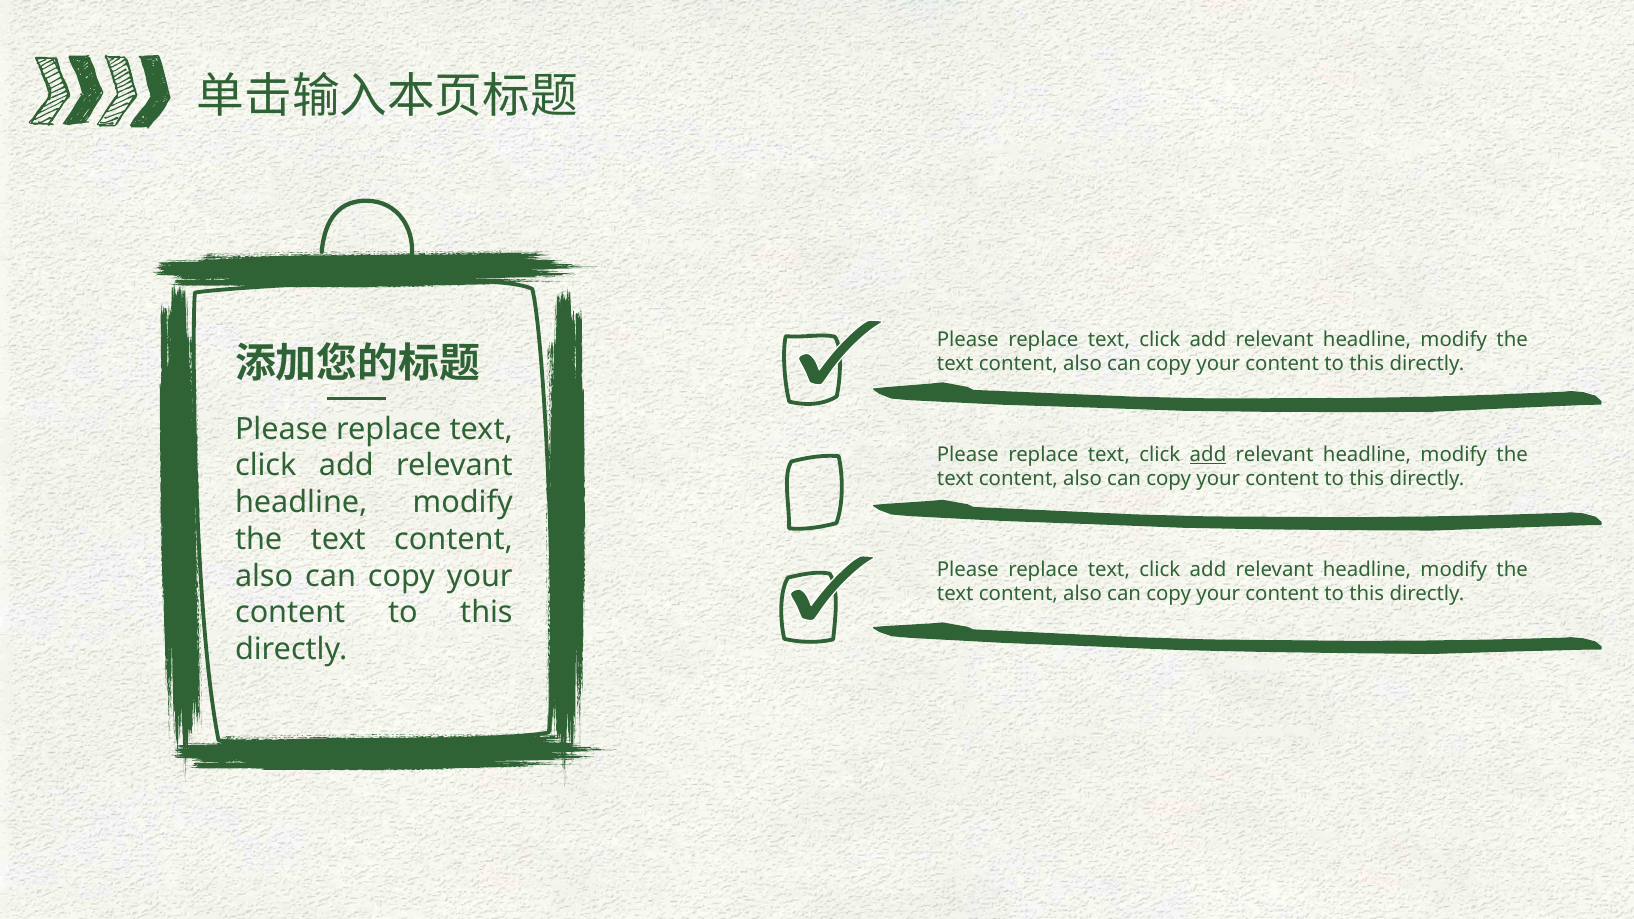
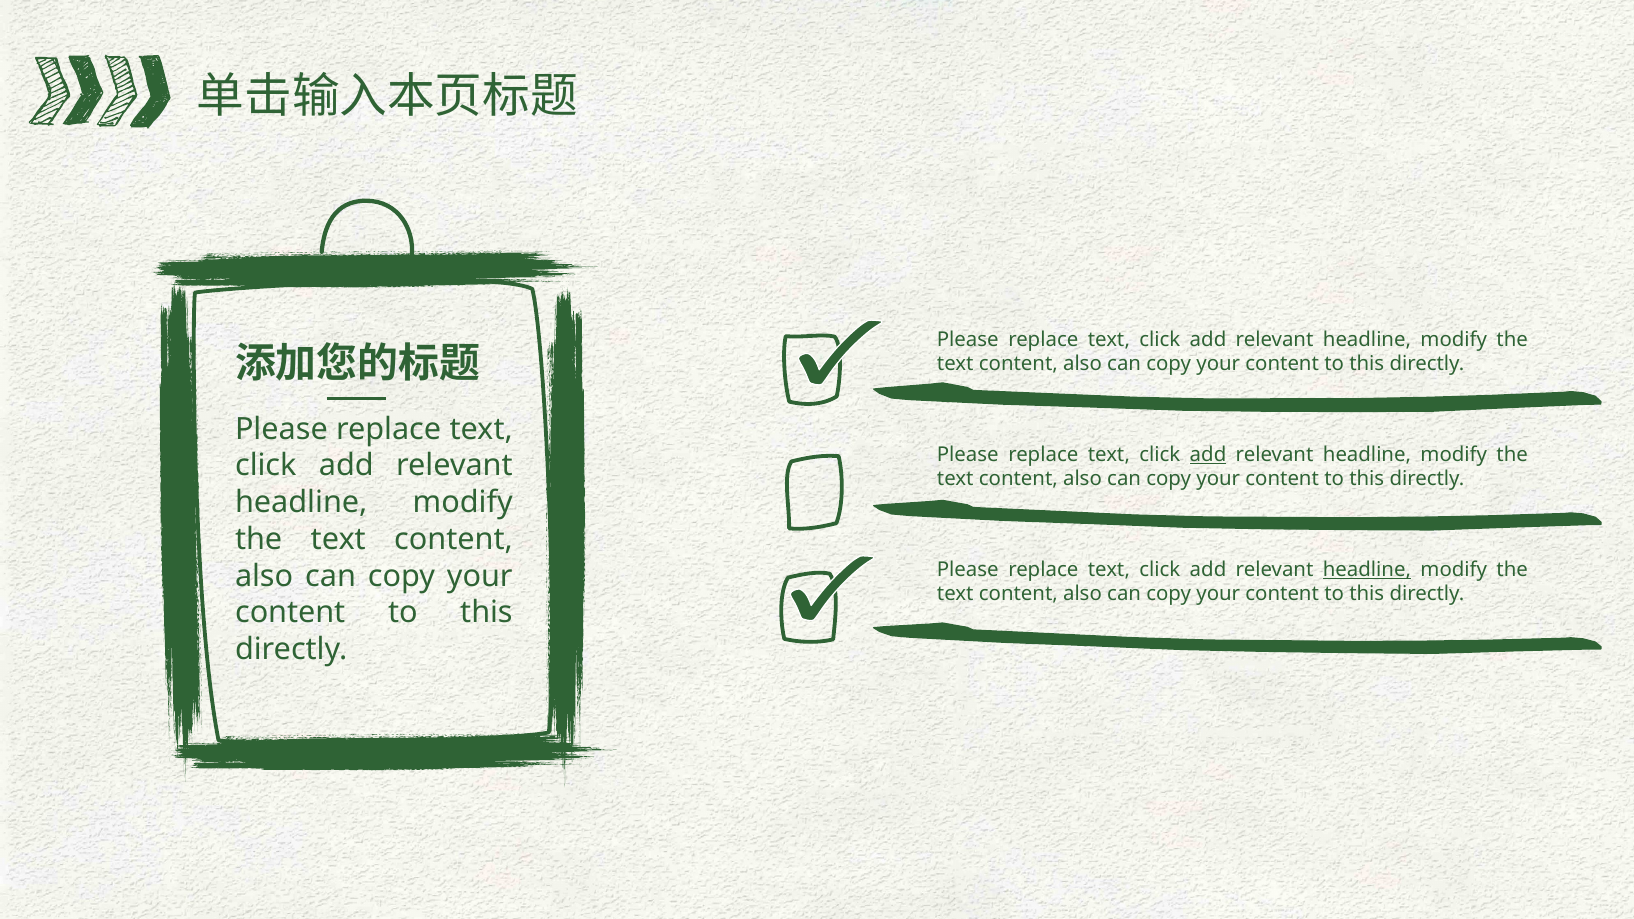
headline at (1367, 570) underline: none -> present
